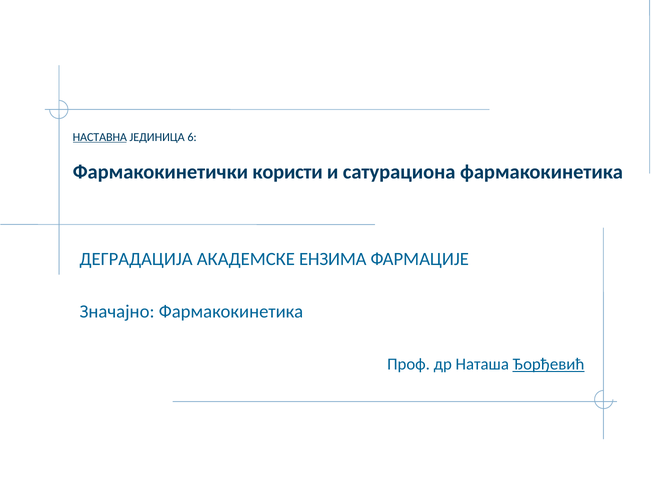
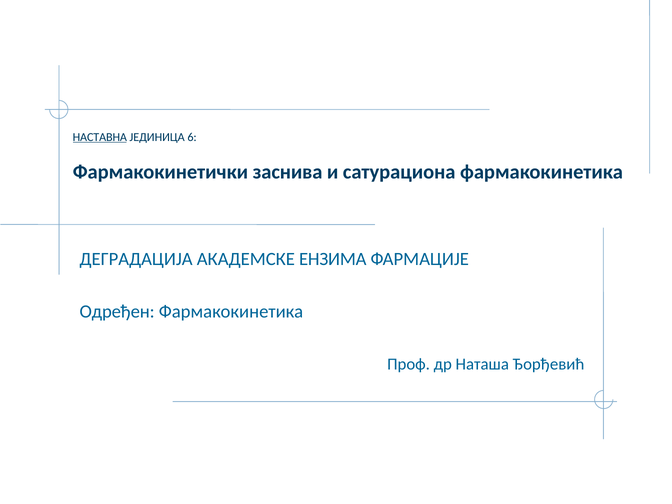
користи: користи -> заснива
Значајно: Значајно -> Одређен
Ђорђевић underline: present -> none
